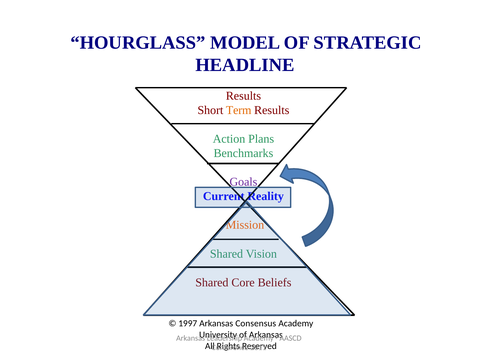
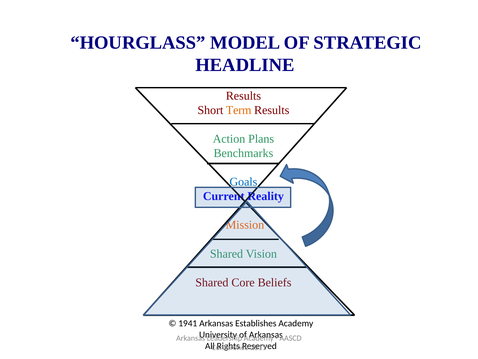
Goals colour: purple -> blue
1997: 1997 -> 1941
Consensus: Consensus -> Establishes
